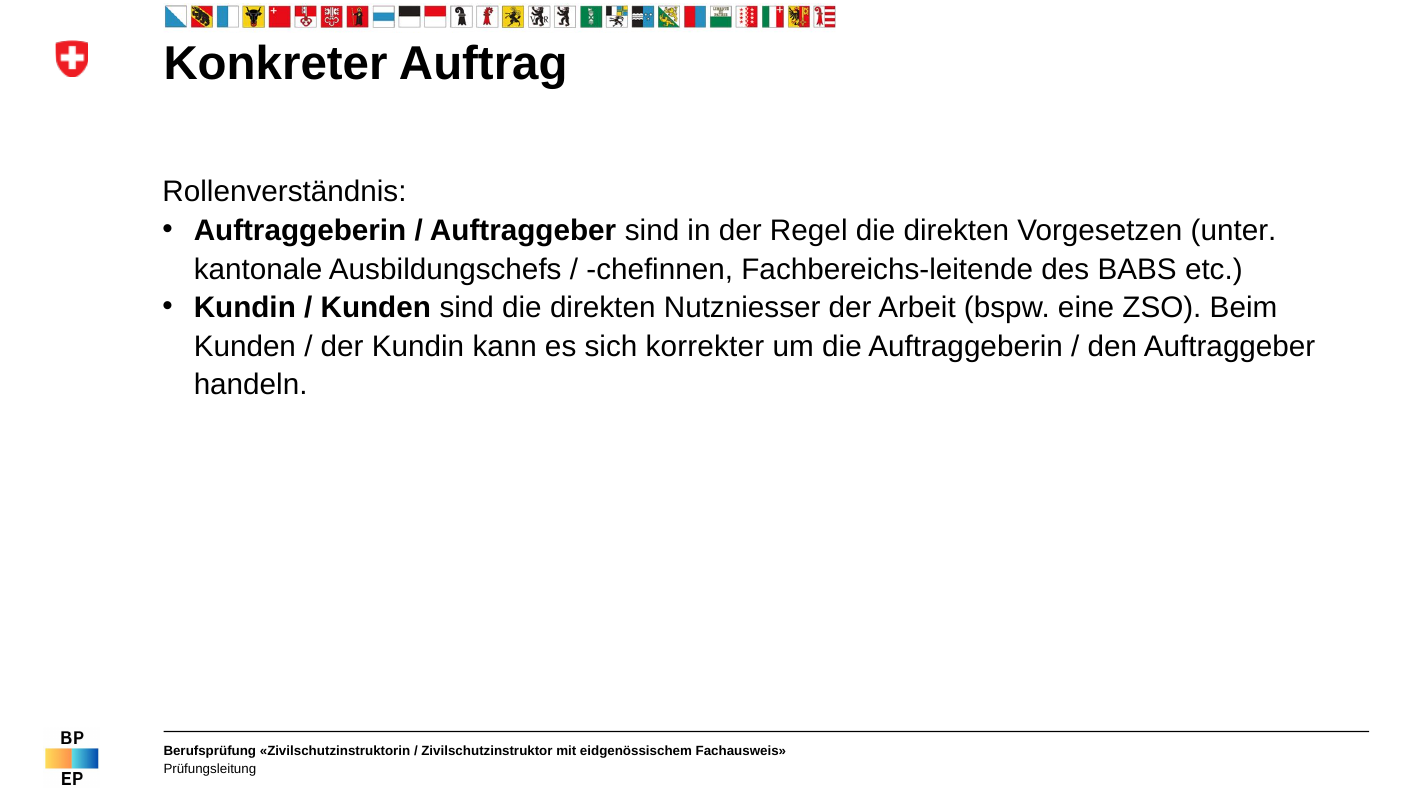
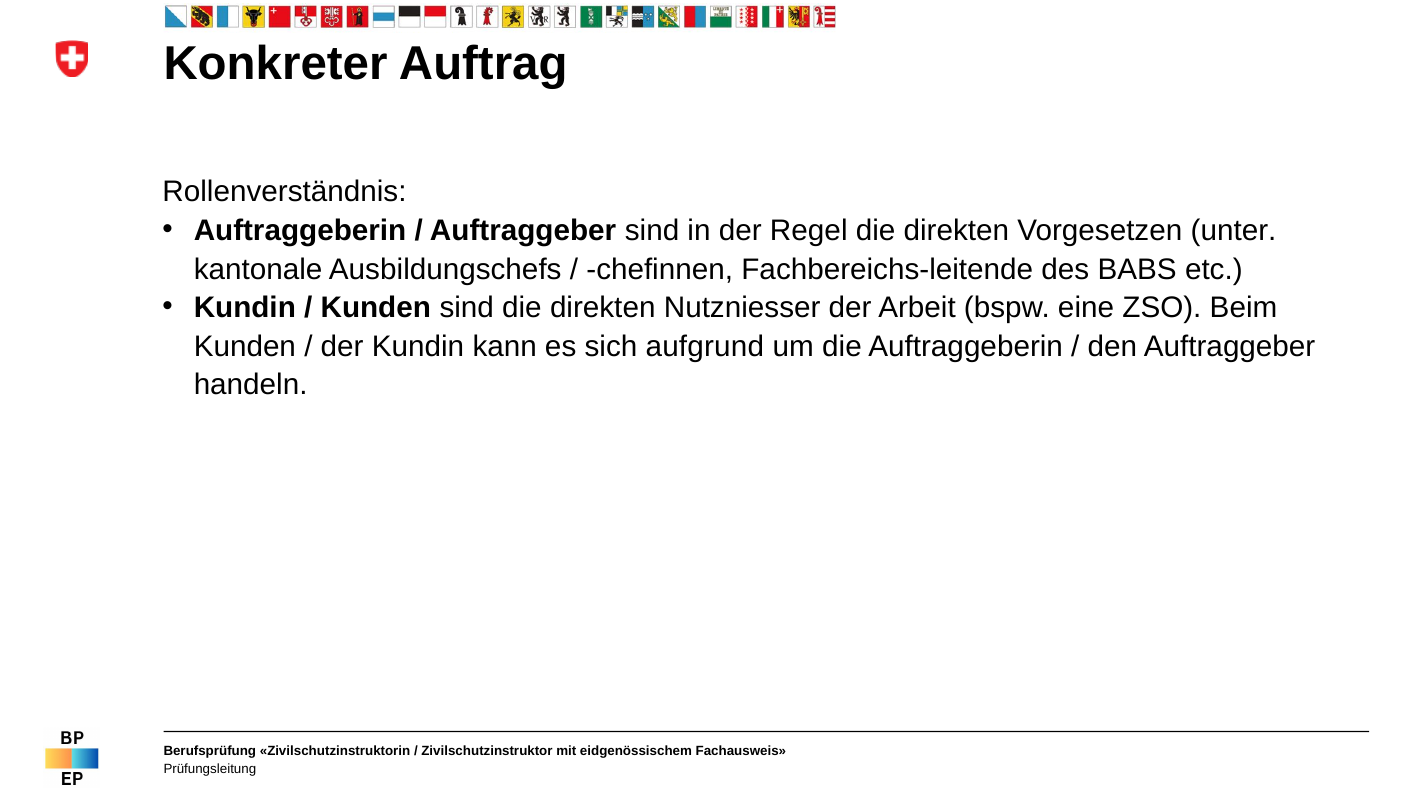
korrekter: korrekter -> aufgrund
